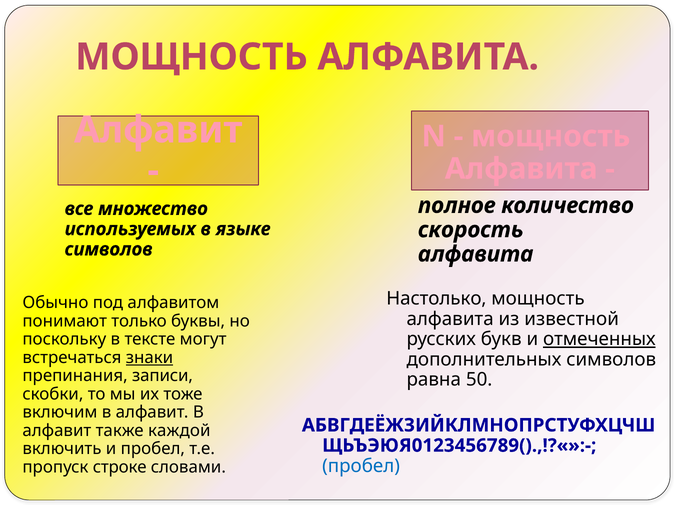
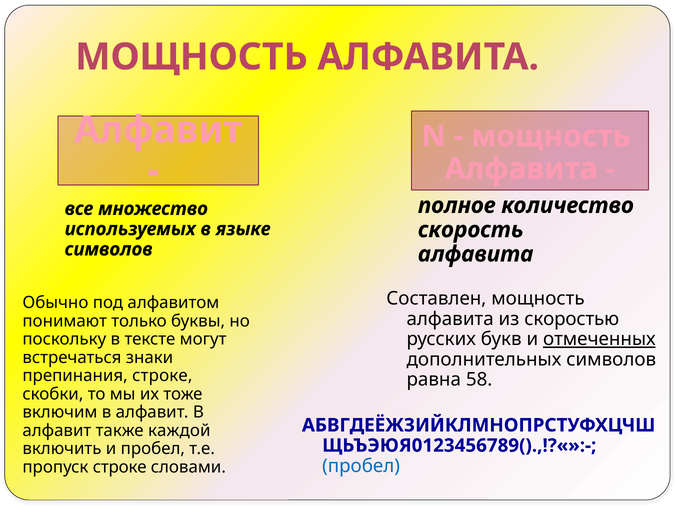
Настолько: Настолько -> Составлен
известной: известной -> скоростью
знаки underline: present -> none
препинания записи: записи -> строке
50: 50 -> 58
